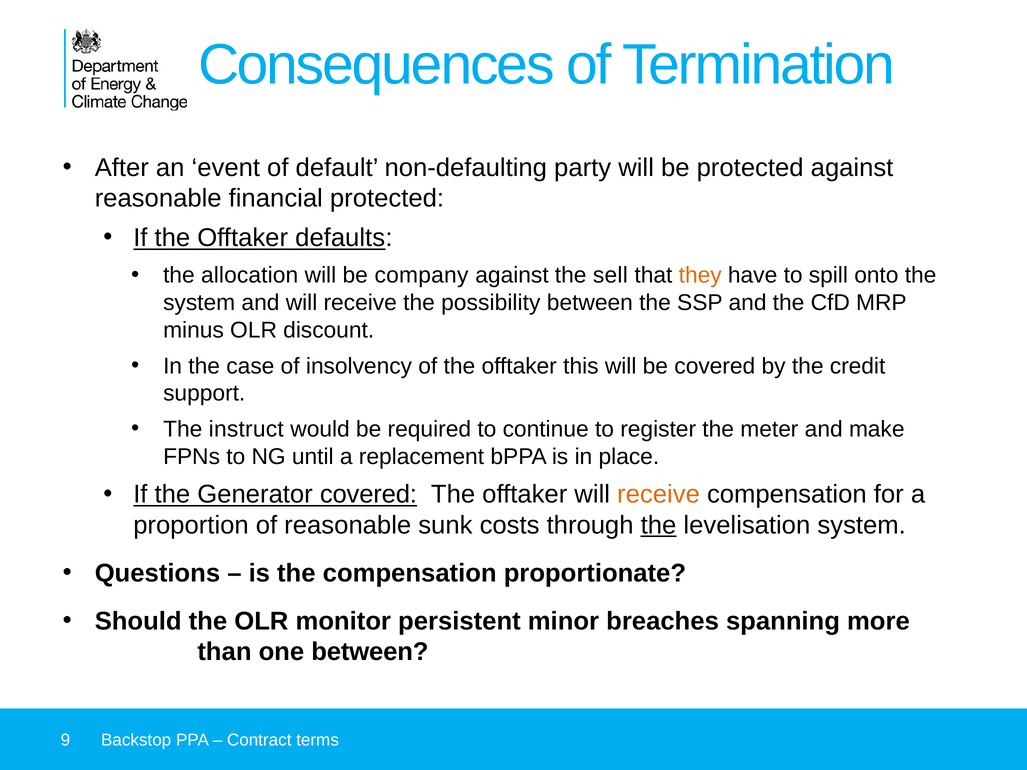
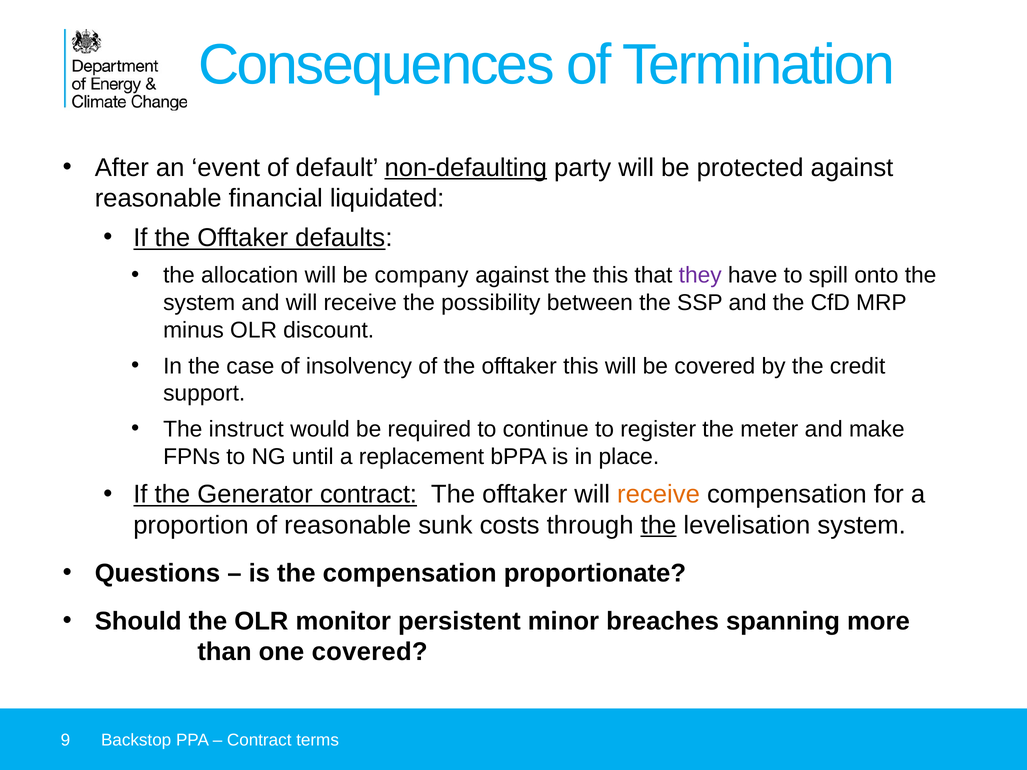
non-defaulting underline: none -> present
financial protected: protected -> liquidated
the sell: sell -> this
they colour: orange -> purple
Generator covered: covered -> contract
one between: between -> covered
